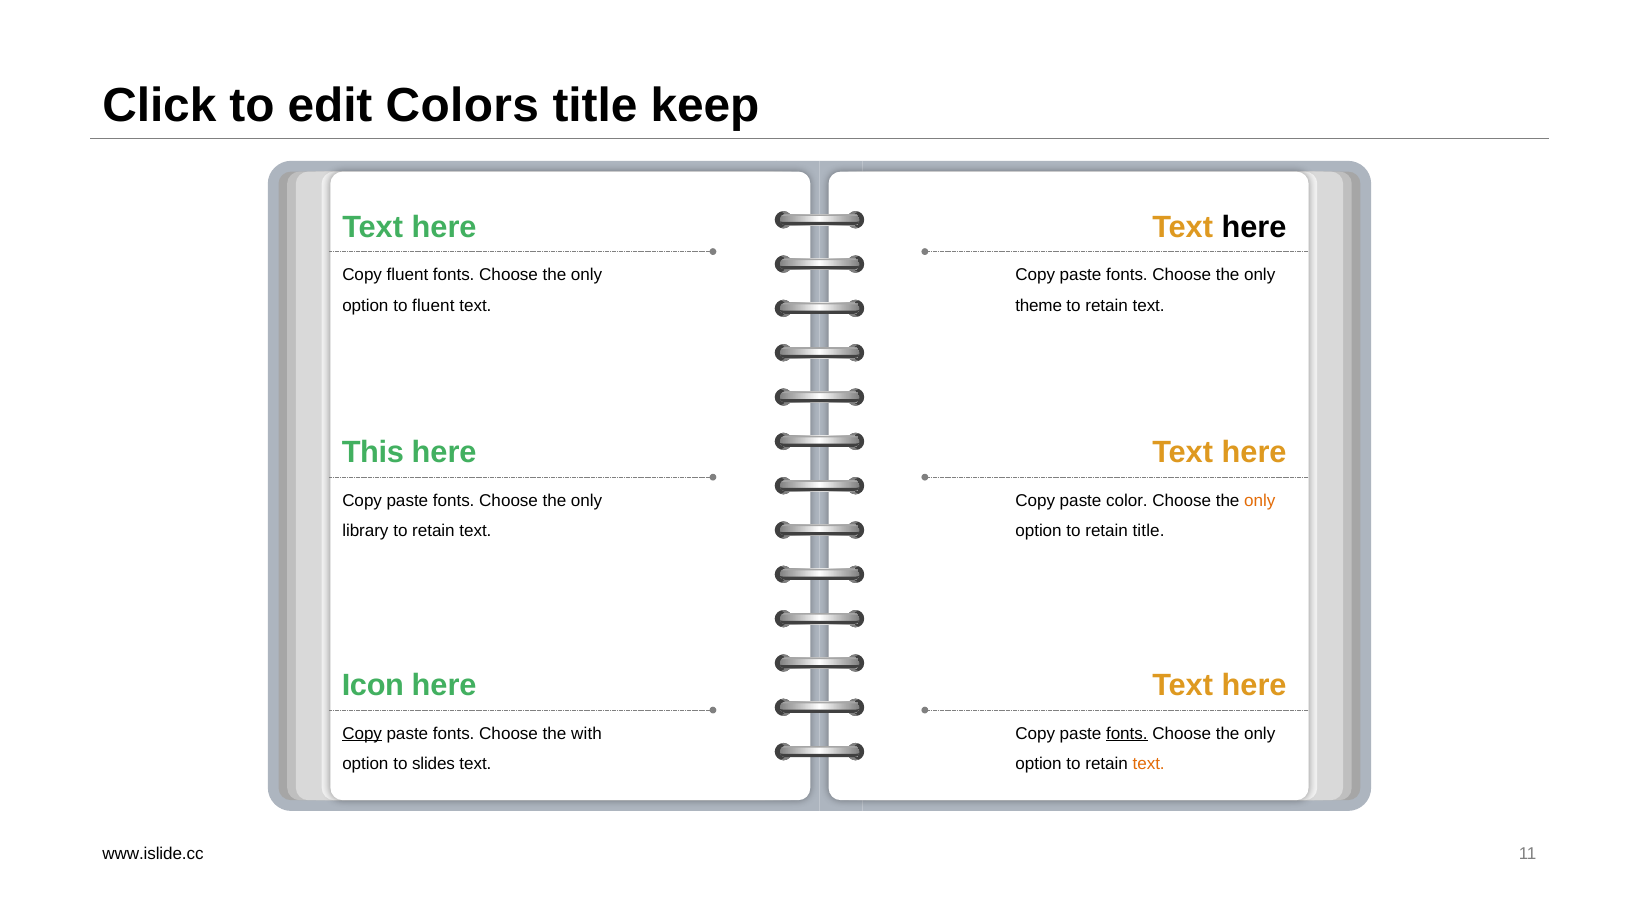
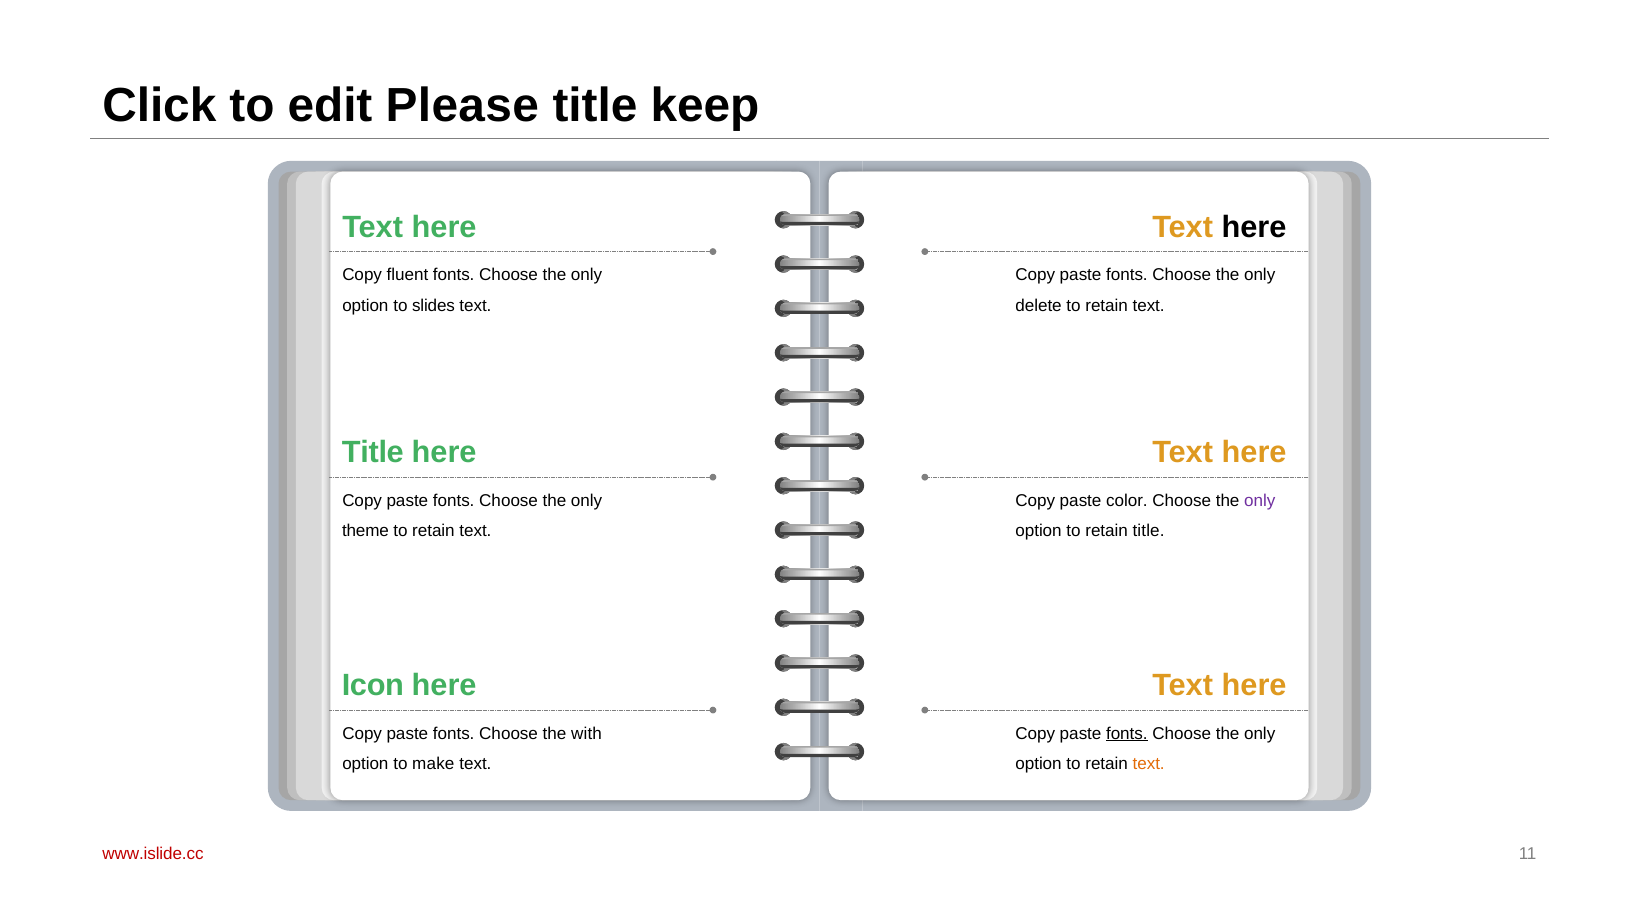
Colors: Colors -> Please
to fluent: fluent -> slides
theme: theme -> delete
This at (373, 453): This -> Title
only at (1260, 501) colour: orange -> purple
library: library -> theme
Copy at (362, 734) underline: present -> none
slides: slides -> make
www.islide.cc colour: black -> red
